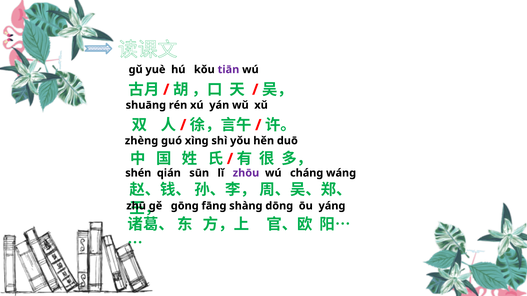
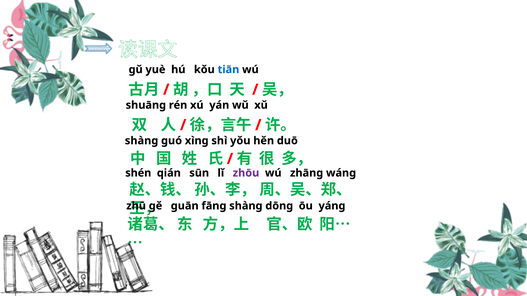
tiān colour: purple -> blue
zhèng at (142, 141): zhèng -> shàng
cháng: cháng -> zhāng
gōng: gōng -> guān
